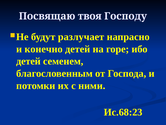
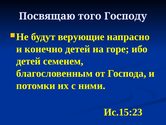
твоя: твоя -> того
разлучает: разлучает -> верующие
Ис.68:23: Ис.68:23 -> Ис.15:23
